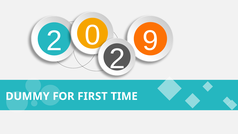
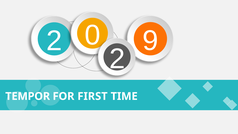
DUMMY: DUMMY -> TEMPOR
